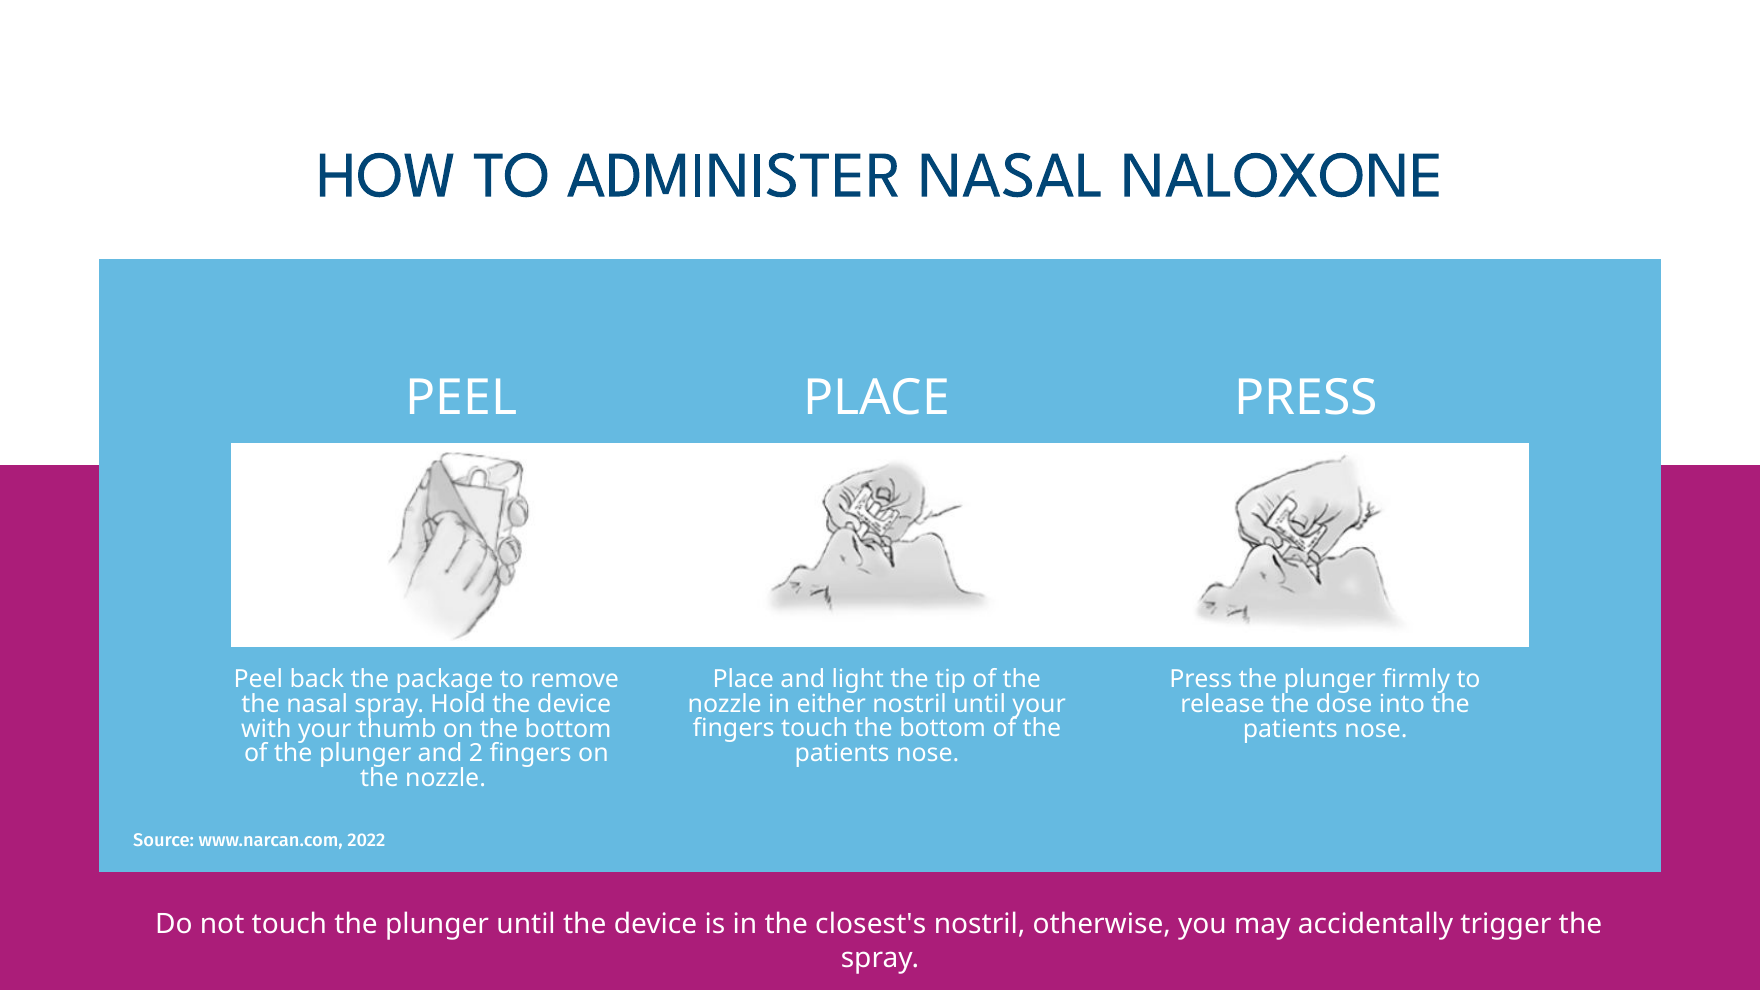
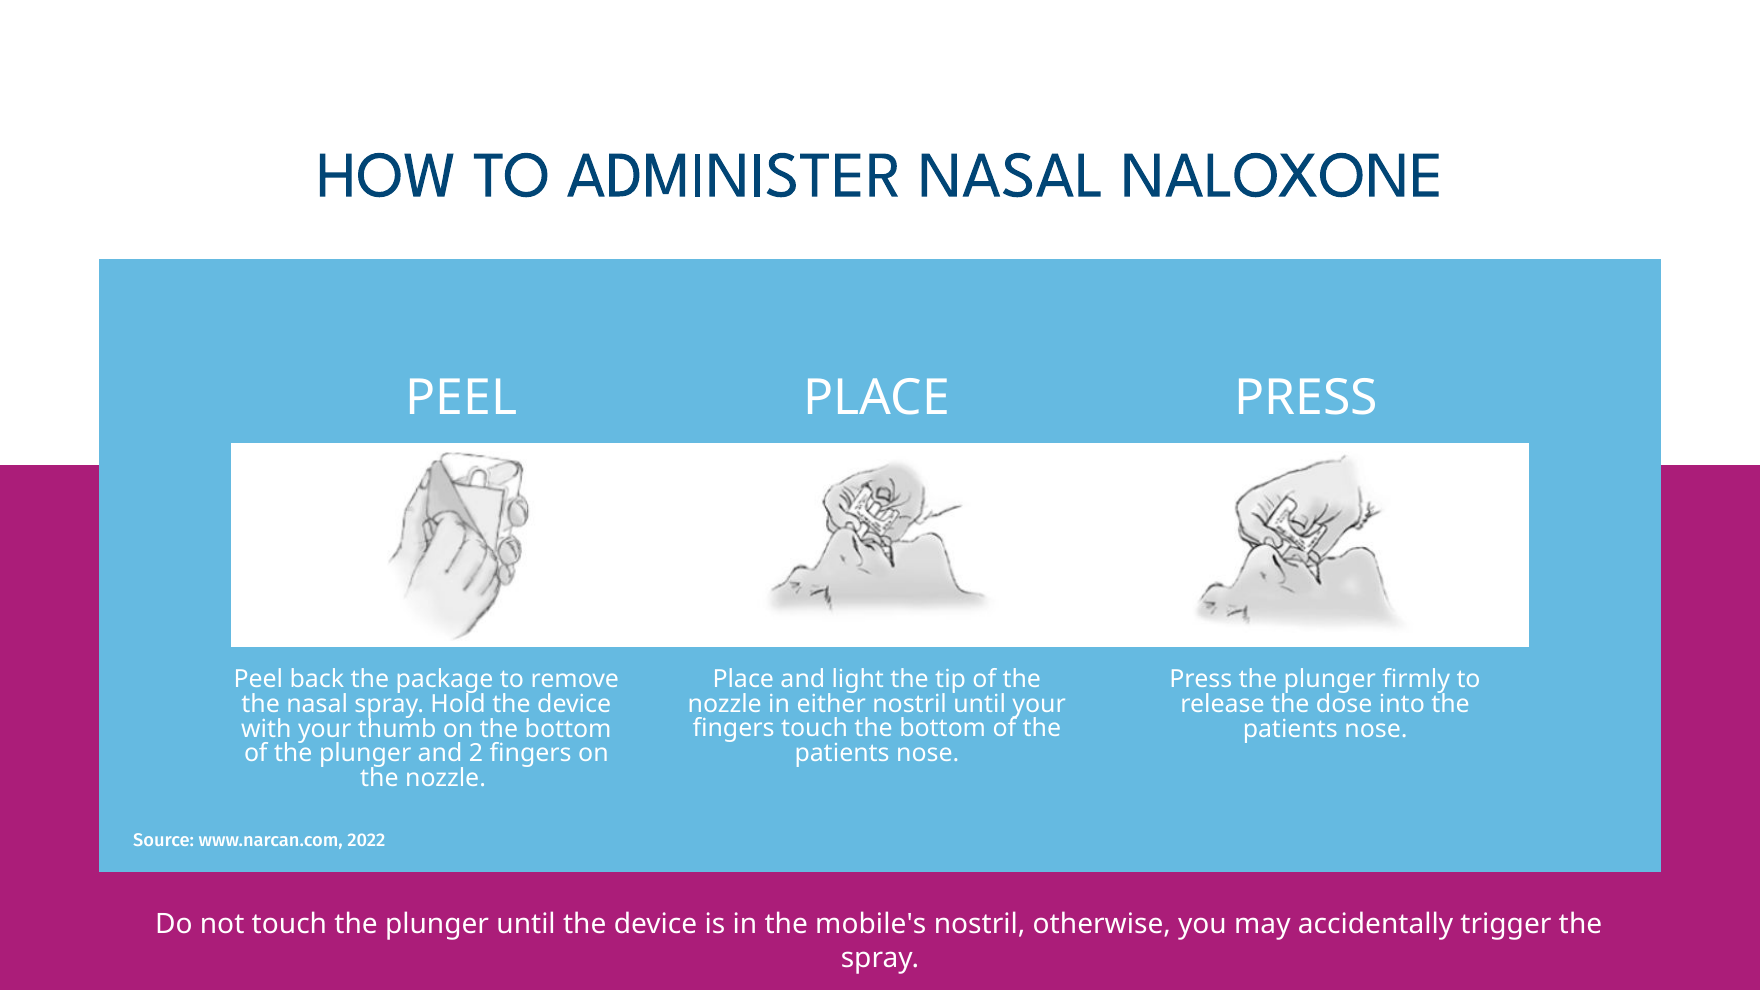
closest's: closest's -> mobile's
